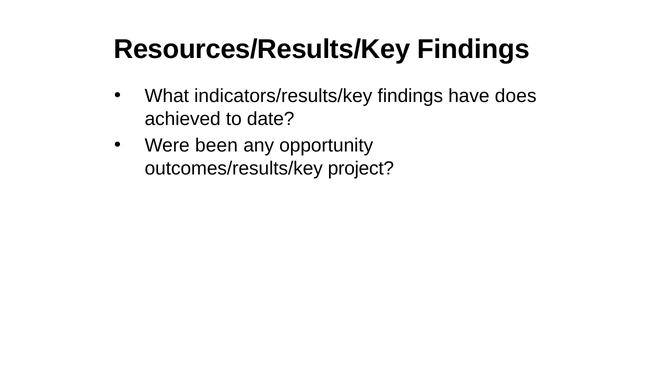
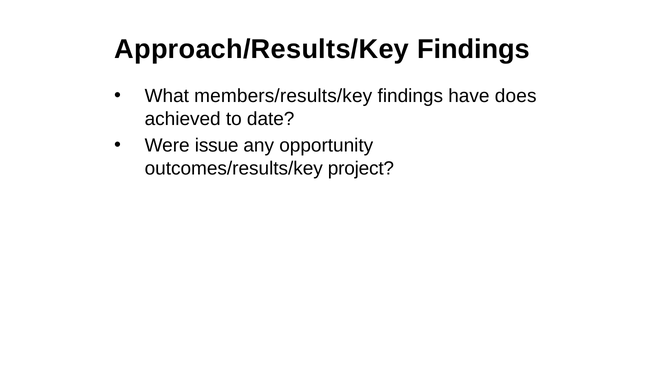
Resources/Results/Key: Resources/Results/Key -> Approach/Results/Key
indicators/results/key: indicators/results/key -> members/results/key
been: been -> issue
